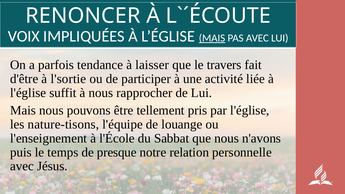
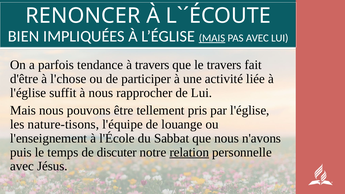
VOIX: VOIX -> BIEN
à laisser: laisser -> travers
l'sortie: l'sortie -> l'chose
presque: presque -> discuter
relation underline: none -> present
